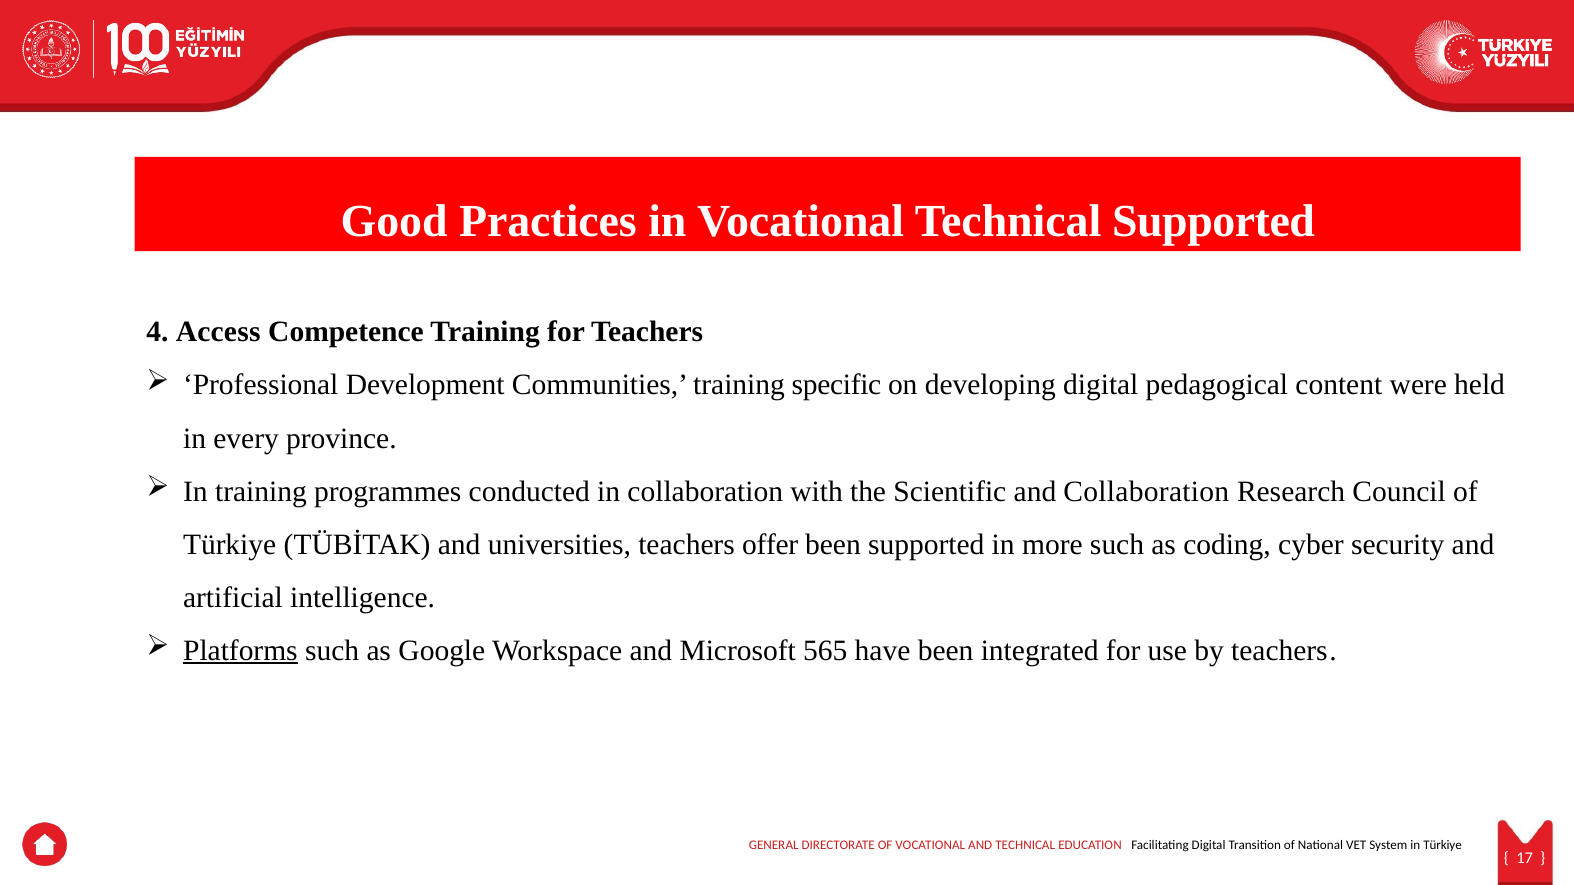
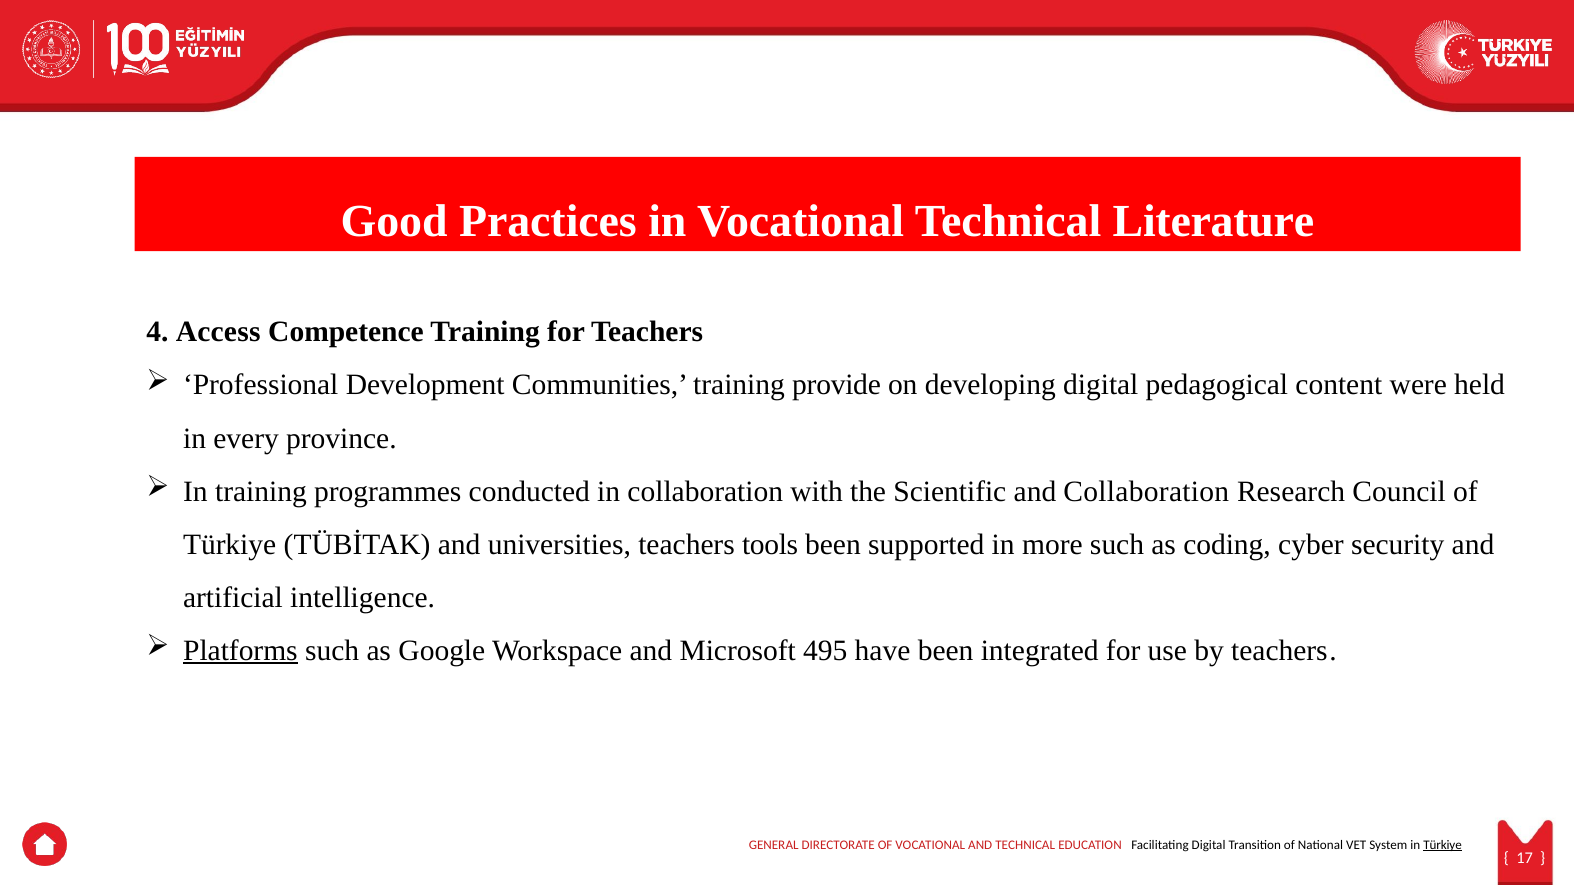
Technical Supported: Supported -> Literature
specific: specific -> provide
offer: offer -> tools
565: 565 -> 495
Türkiye at (1443, 845) underline: none -> present
